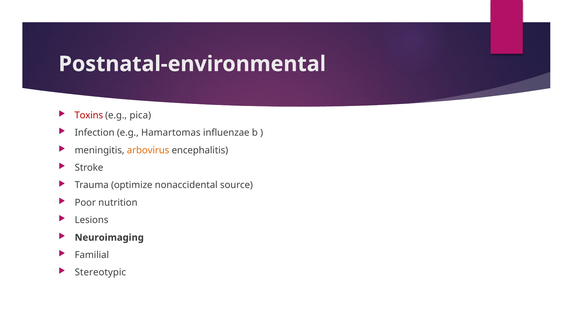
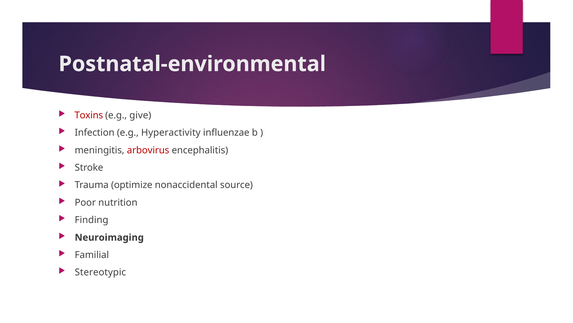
pica: pica -> give
Hamartomas: Hamartomas -> Hyperactivity
arbovirus colour: orange -> red
Lesions: Lesions -> Finding
